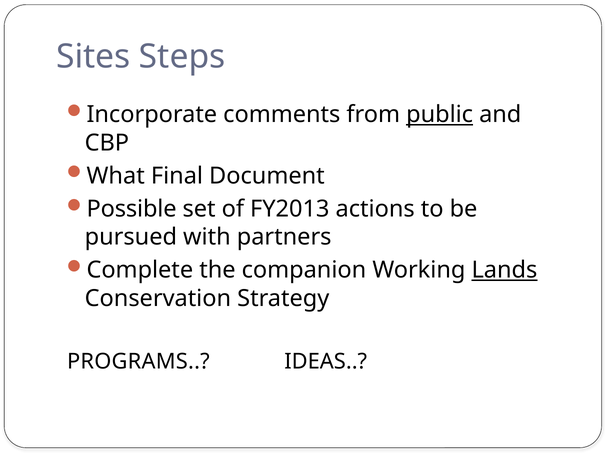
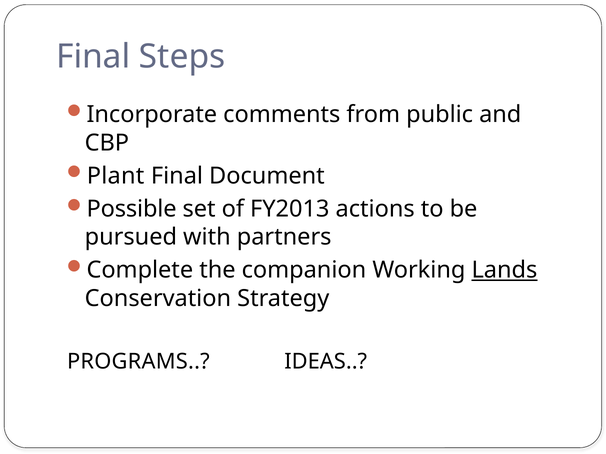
Sites at (93, 57): Sites -> Final
public underline: present -> none
What: What -> Plant
